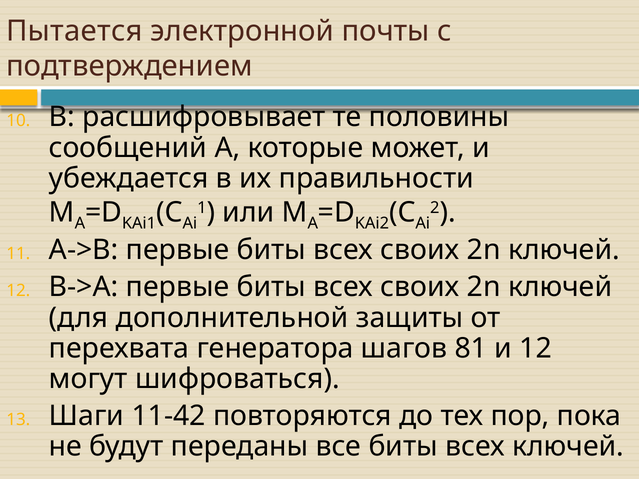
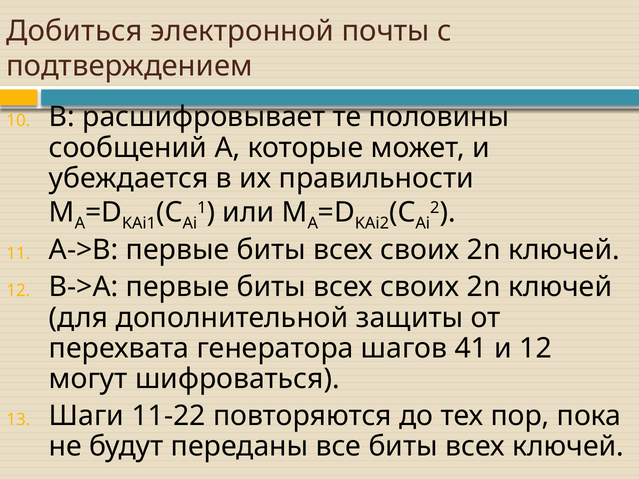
Пытается: Пытается -> Добиться
81: 81 -> 41
11-42: 11-42 -> 11-22
